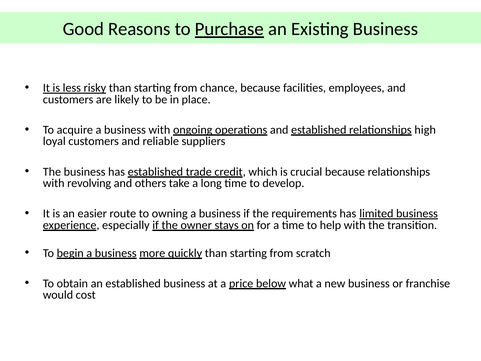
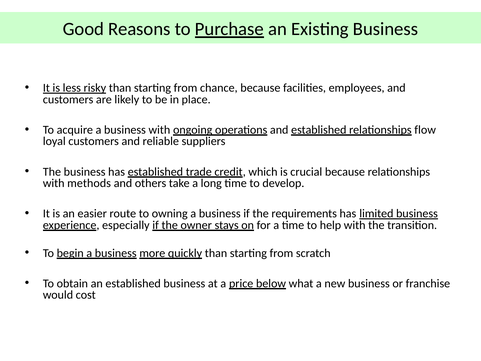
high: high -> flow
revolving: revolving -> methods
